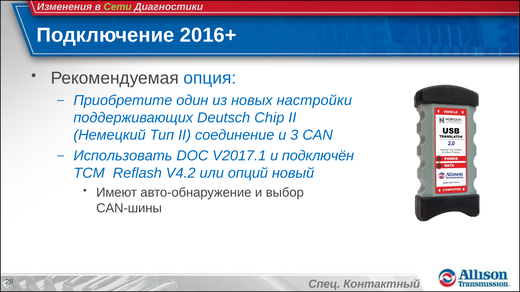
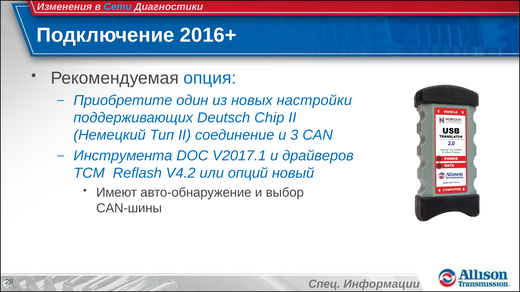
Сети colour: light green -> light blue
Использовать: Использовать -> Инструмента
подключён: подключён -> драйверов
Контактный: Контактный -> Информации
